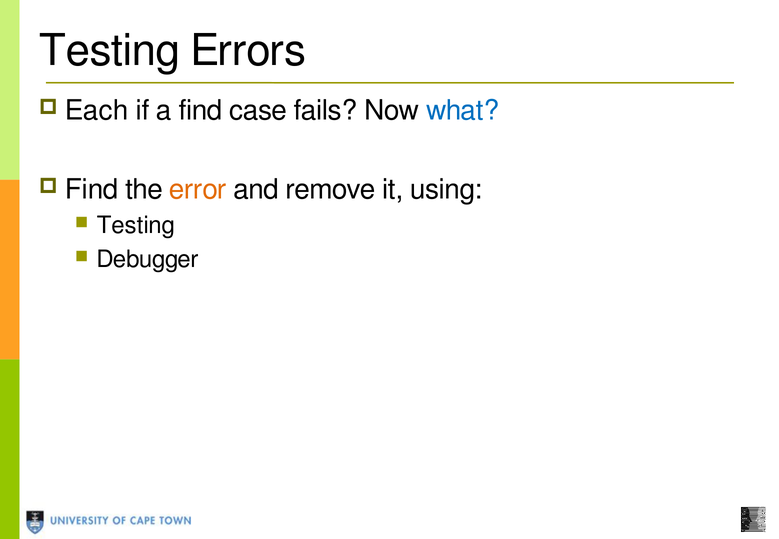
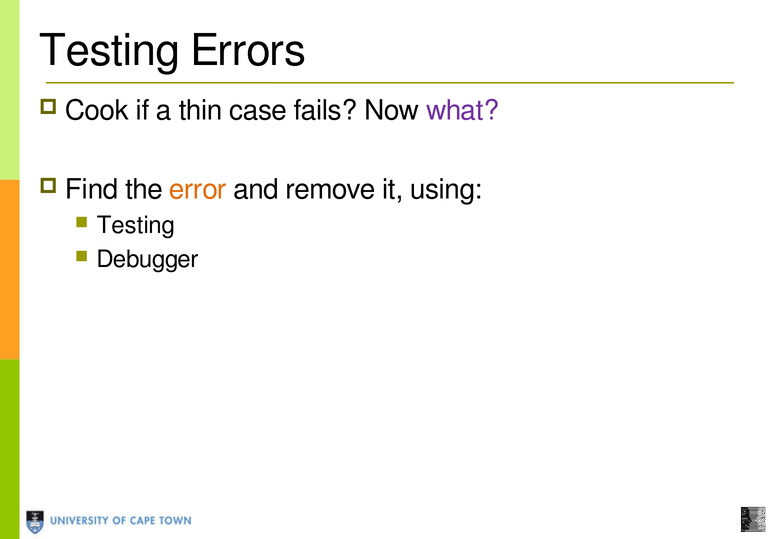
Each: Each -> Cook
a find: find -> thin
what colour: blue -> purple
